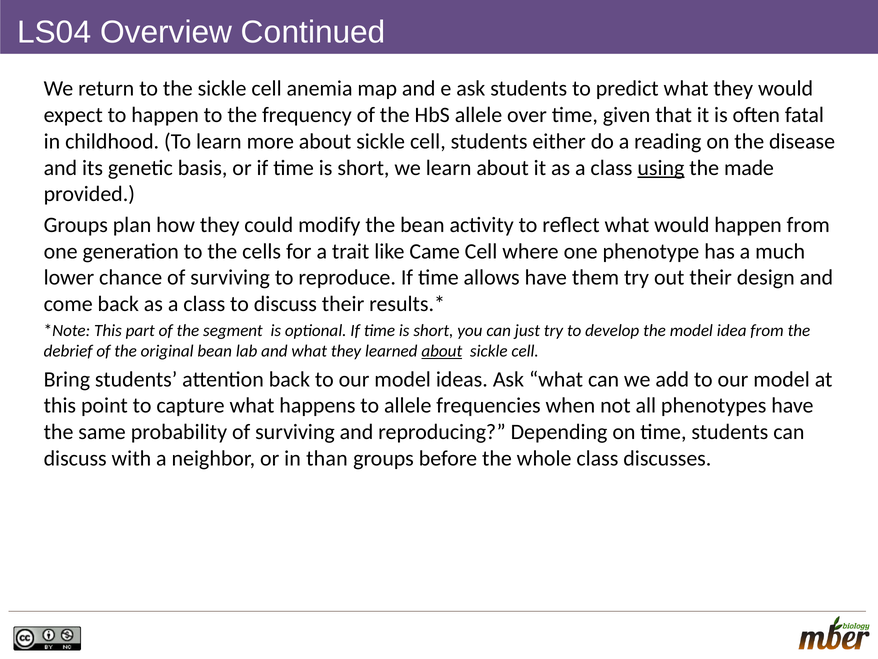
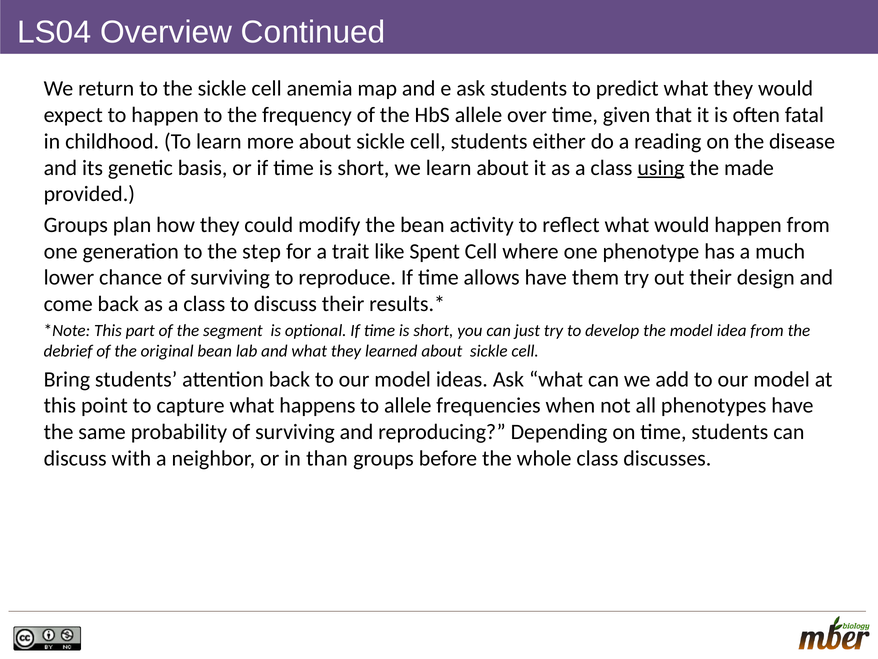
cells: cells -> step
Came: Came -> Spent
about at (442, 351) underline: present -> none
